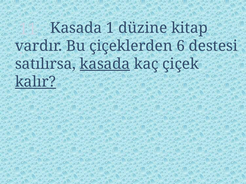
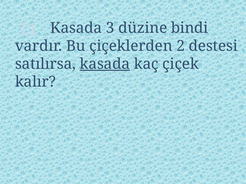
1: 1 -> 3
kitap: kitap -> bindi
6: 6 -> 2
kalır underline: present -> none
